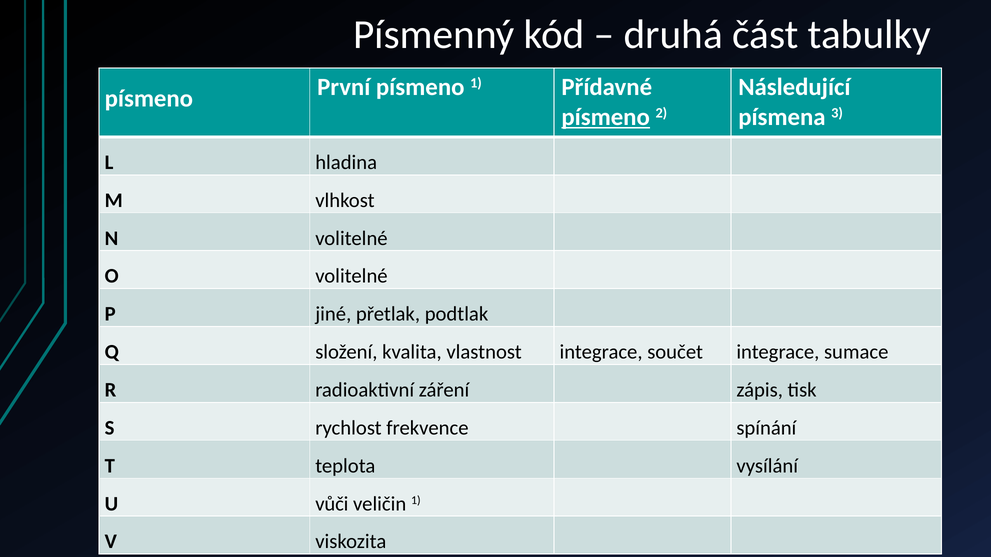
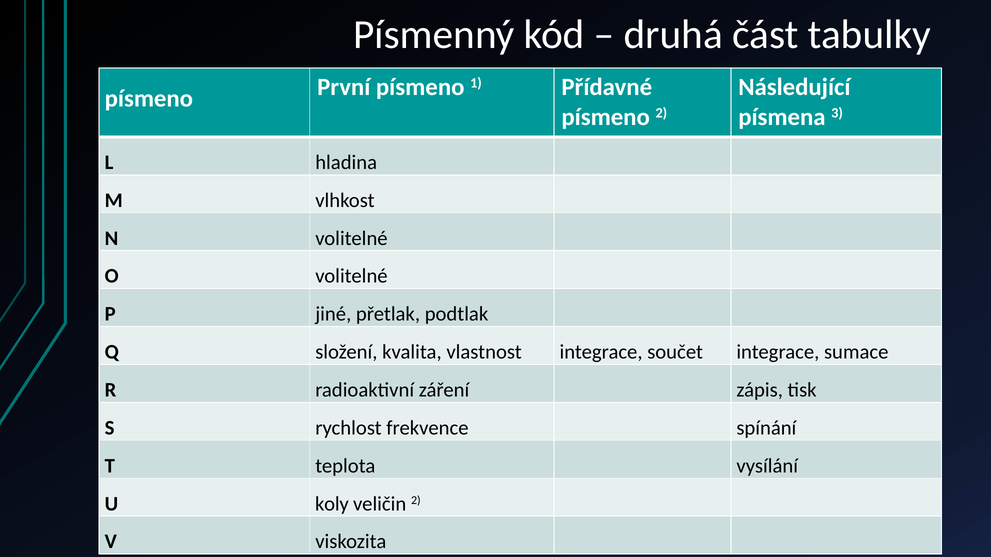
písmeno at (606, 117) underline: present -> none
vůči: vůči -> koly
veličin 1: 1 -> 2
